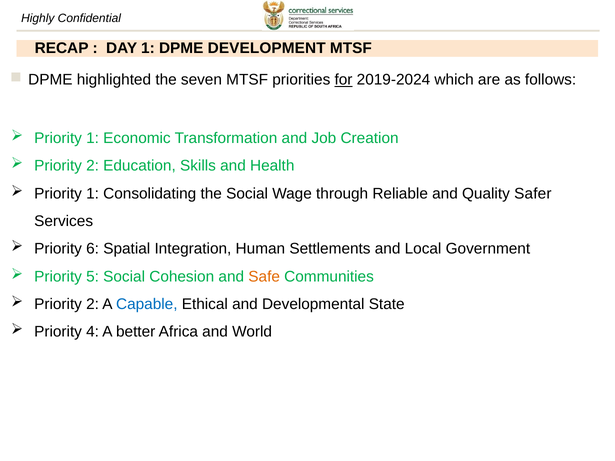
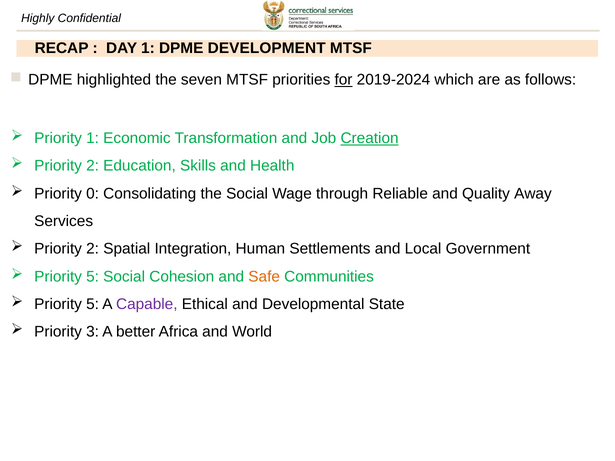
Creation underline: none -> present
1 at (93, 194): 1 -> 0
Safer: Safer -> Away
6 at (93, 249): 6 -> 2
2 at (93, 304): 2 -> 5
Capable colour: blue -> purple
4: 4 -> 3
